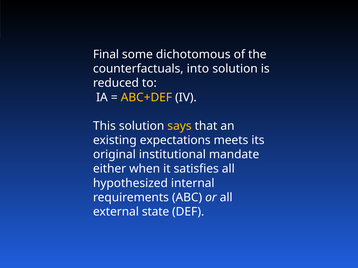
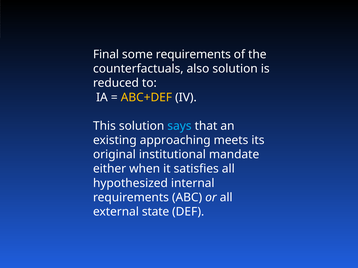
some dichotomous: dichotomous -> requirements
into: into -> also
says colour: yellow -> light blue
expectations: expectations -> approaching
